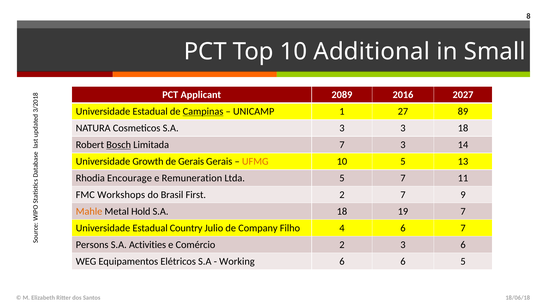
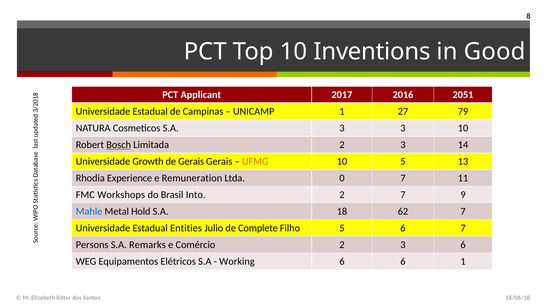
Additional: Additional -> Inventions
Small: Small -> Good
2089: 2089 -> 2017
2027: 2027 -> 2051
Campinas underline: present -> none
89: 89 -> 79
3 18: 18 -> 10
Limitada 7: 7 -> 2
Encourage: Encourage -> Experience
Ltda 5: 5 -> 0
First: First -> Into
Mahle colour: orange -> blue
19: 19 -> 62
Country: Country -> Entities
Company: Company -> Complete
Filho 4: 4 -> 5
Activities: Activities -> Remarks
6 5: 5 -> 1
